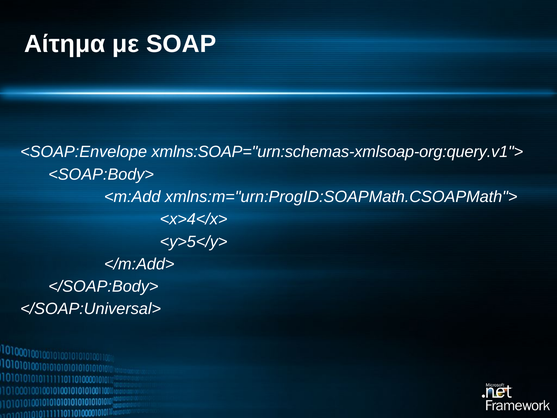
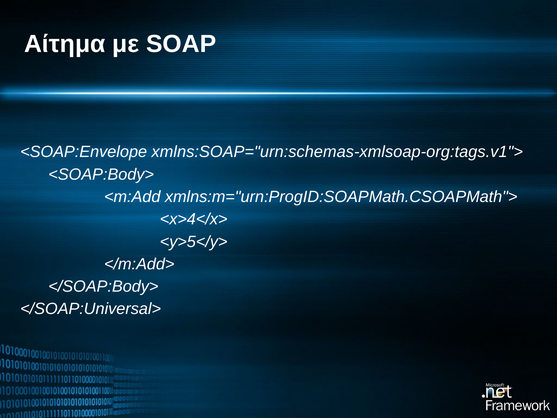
xmlns:SOAP="urn:schemas-xmlsoap-org:query.v1">: xmlns:SOAP="urn:schemas-xmlsoap-org:query.v1"> -> xmlns:SOAP="urn:schemas-xmlsoap-org:tags.v1">
